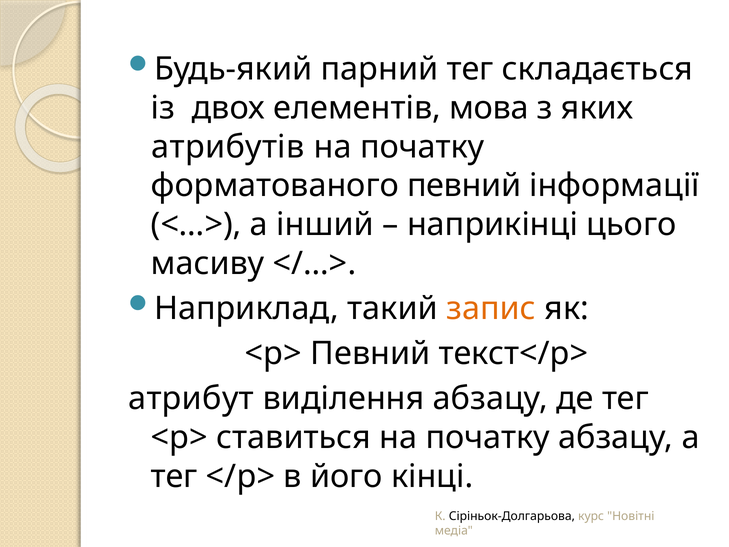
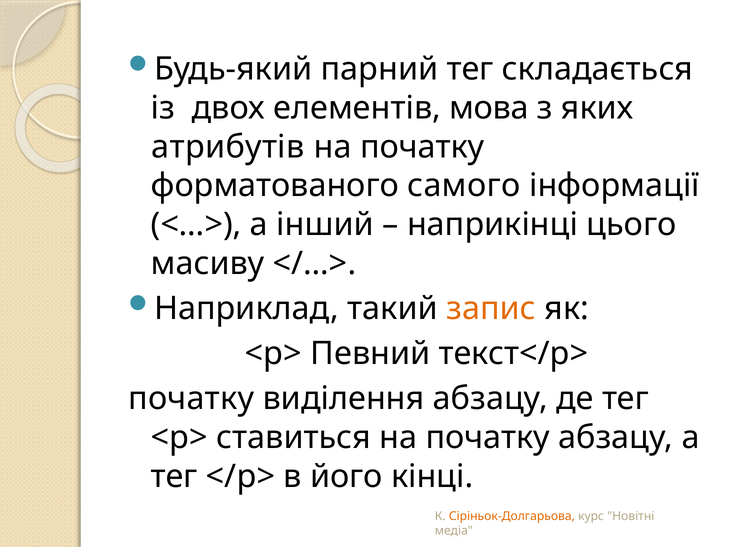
форматованого певний: певний -> самого
атрибут at (191, 398): атрибут -> початку
Сіріньок-Долгарьова colour: black -> orange
